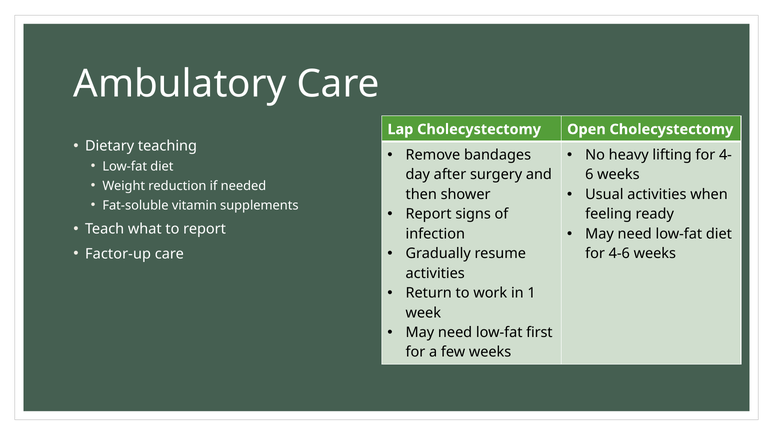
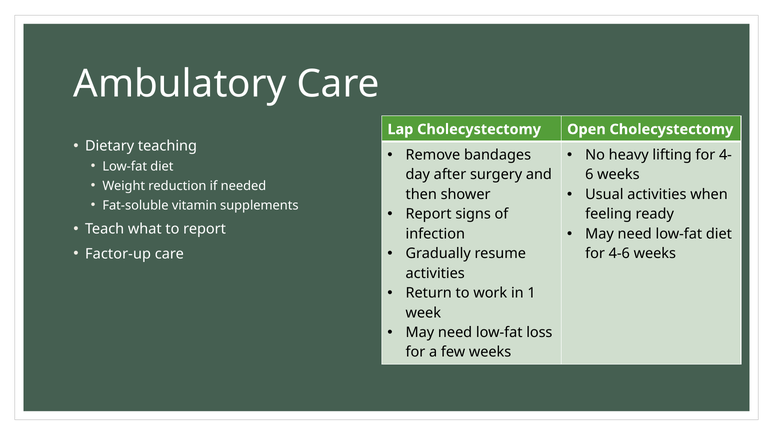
first: first -> loss
